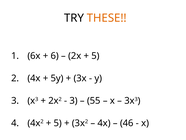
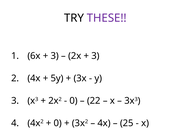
THESE colour: orange -> purple
6 at (55, 56): 6 -> 3
5 at (95, 56): 5 -> 3
3 at (73, 100): 3 -> 0
55: 55 -> 22
5 at (58, 123): 5 -> 0
46: 46 -> 25
